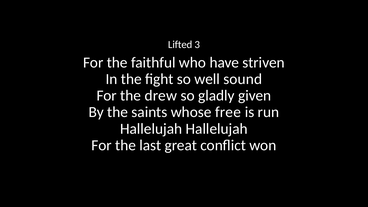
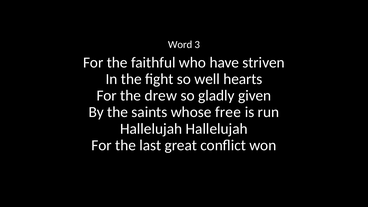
Lifted: Lifted -> Word
sound: sound -> hearts
